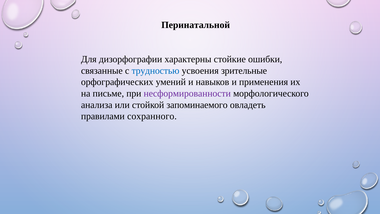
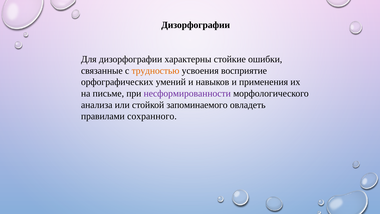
Перинатальной at (196, 25): Перинатальной -> Дизорфографии
трудностью colour: blue -> orange
зрительные: зрительные -> восприятие
